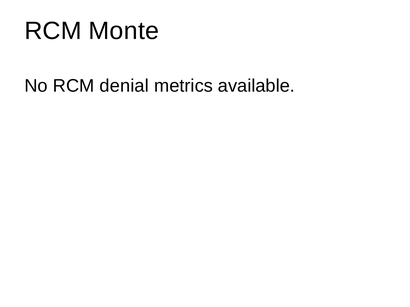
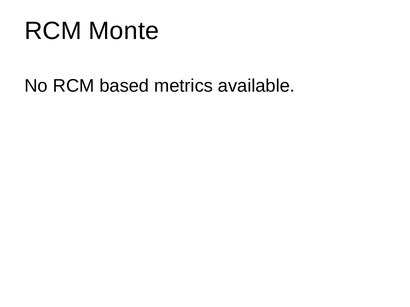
denial: denial -> based
